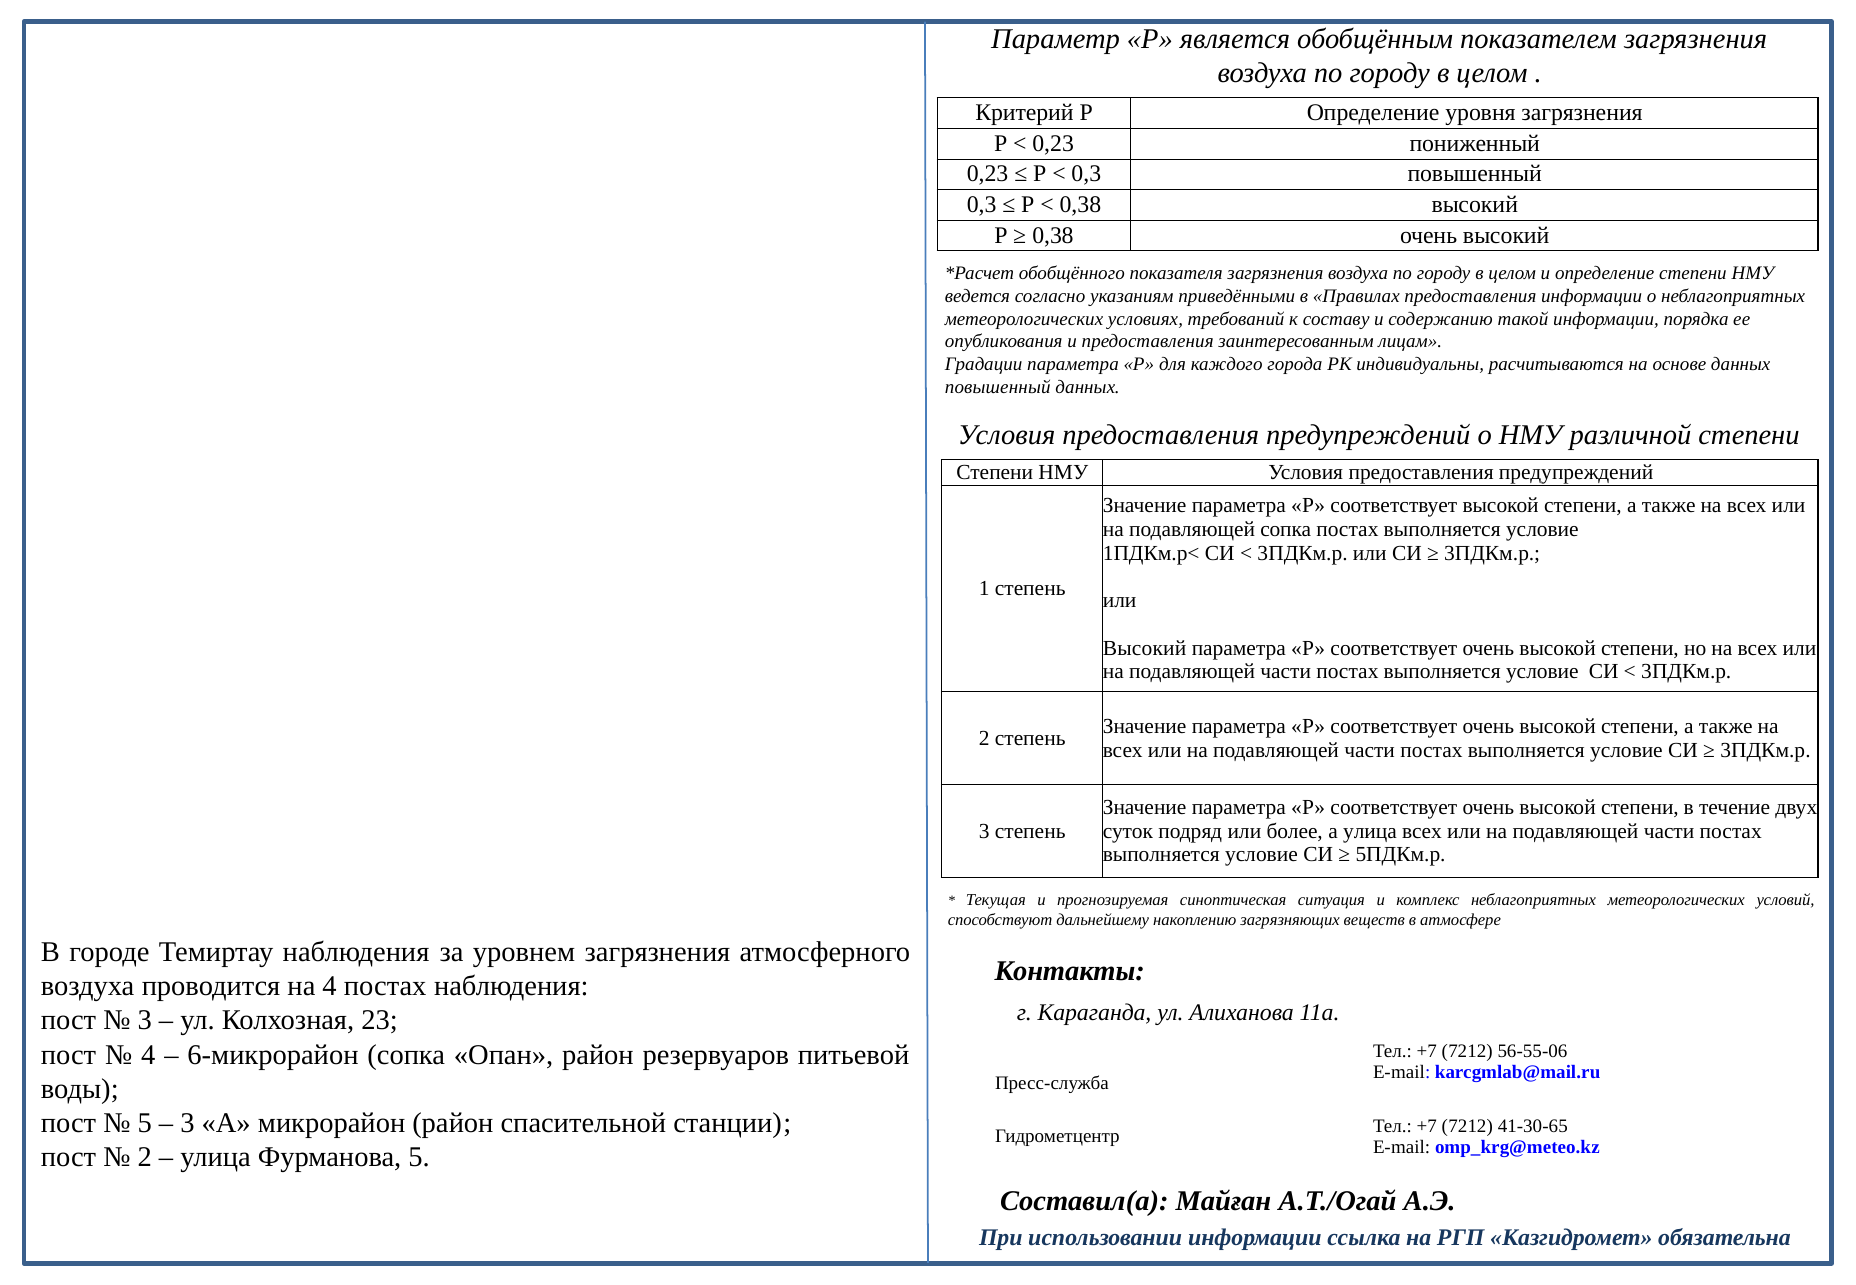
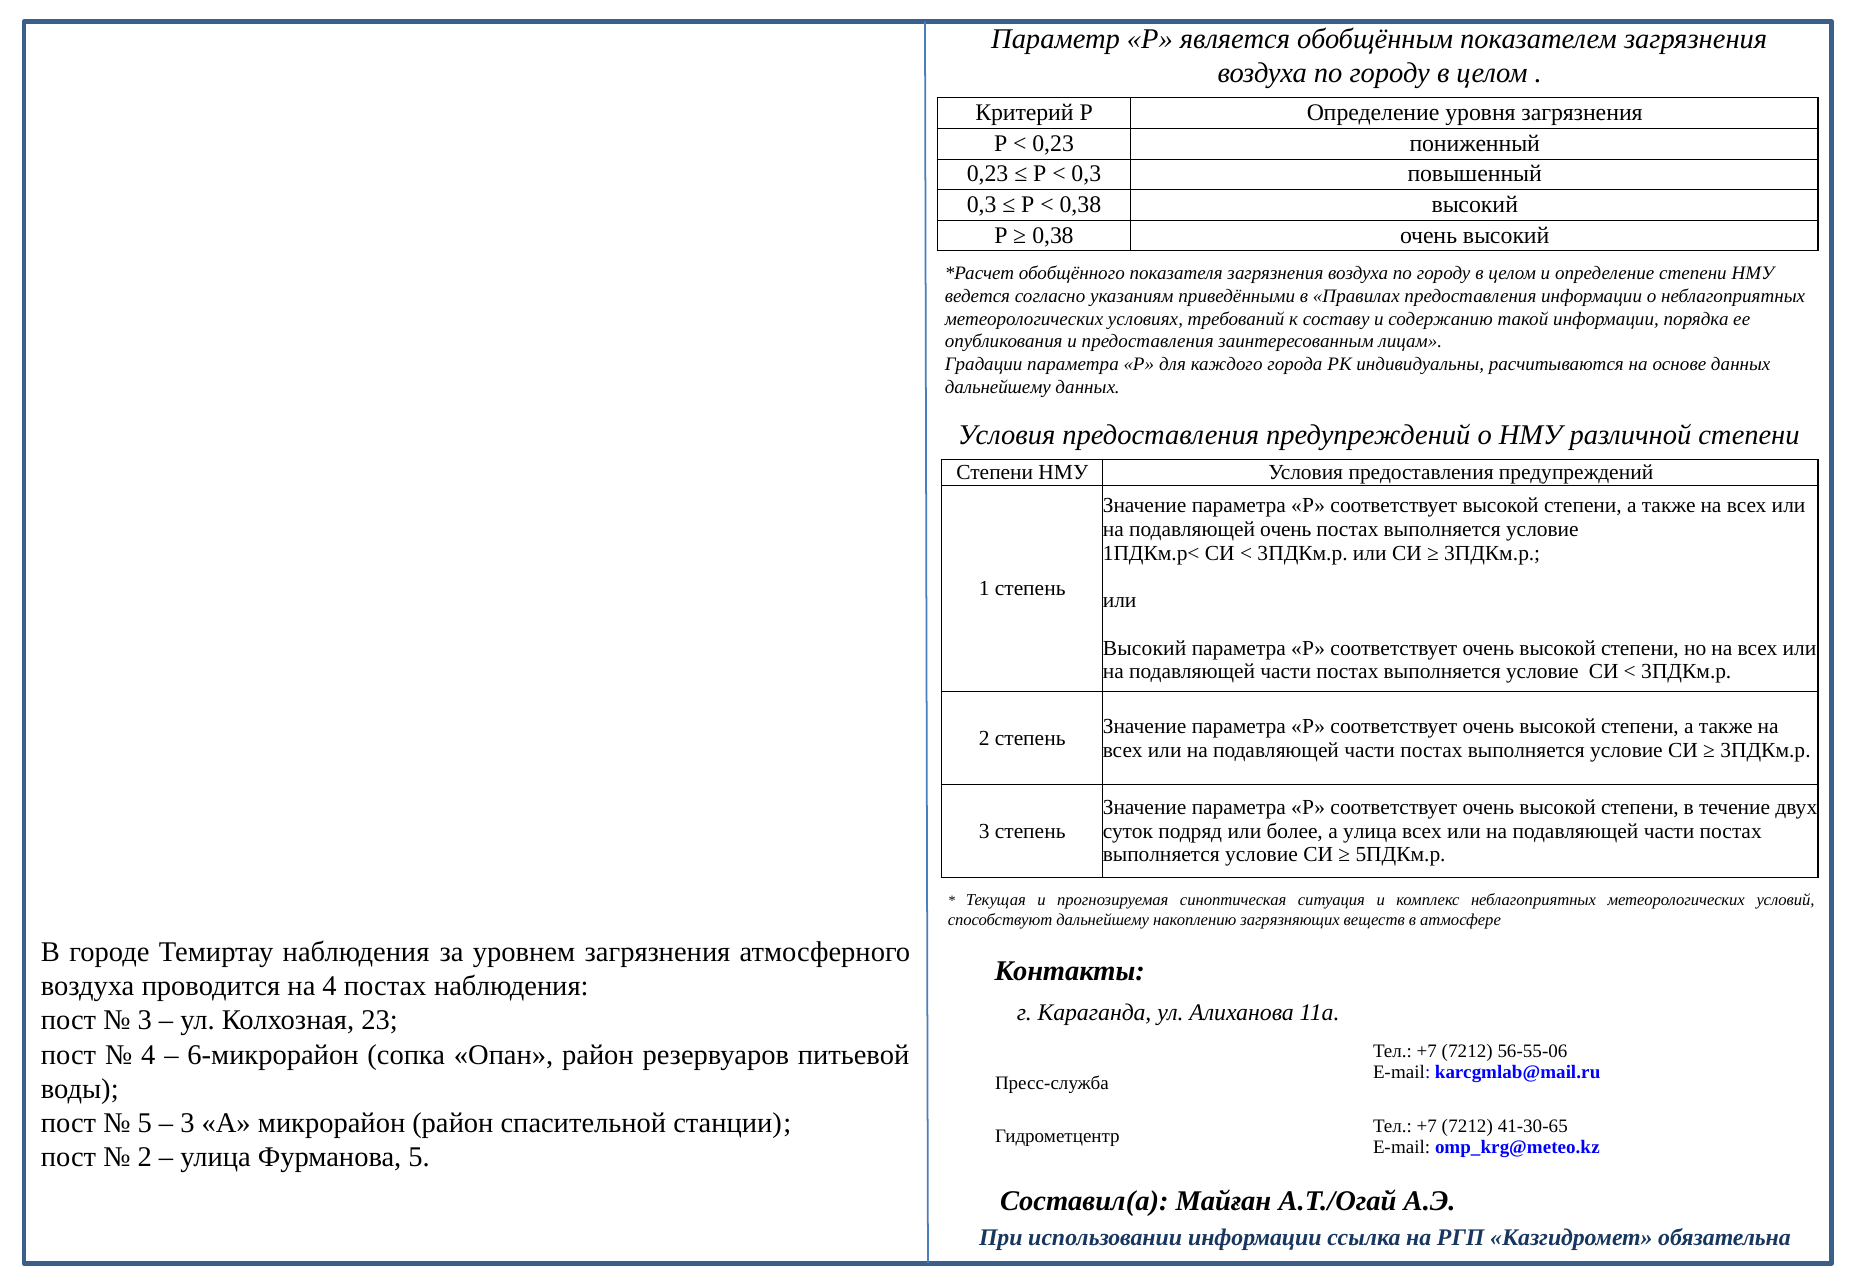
повышенный at (998, 387): повышенный -> дальнейшему
подавляющей сопка: сопка -> очень
